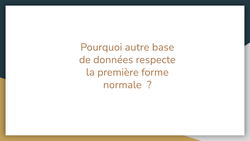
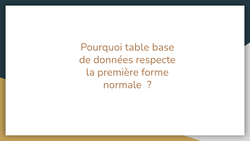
autre: autre -> table
